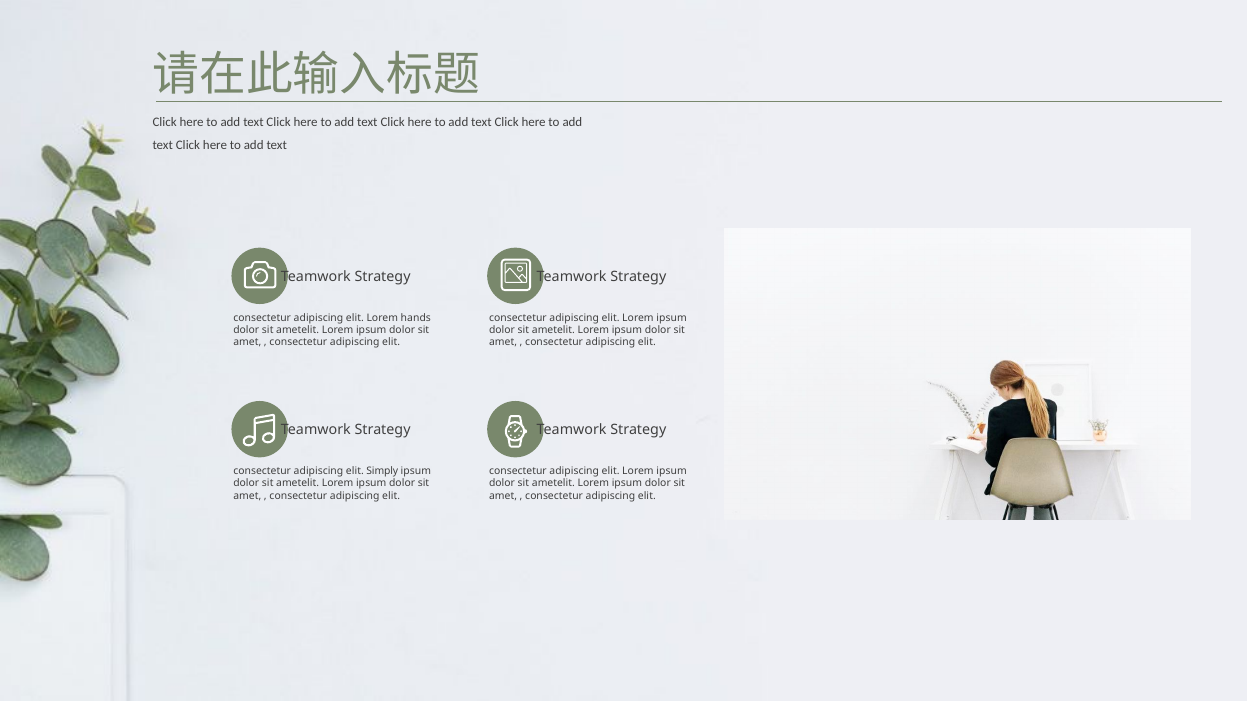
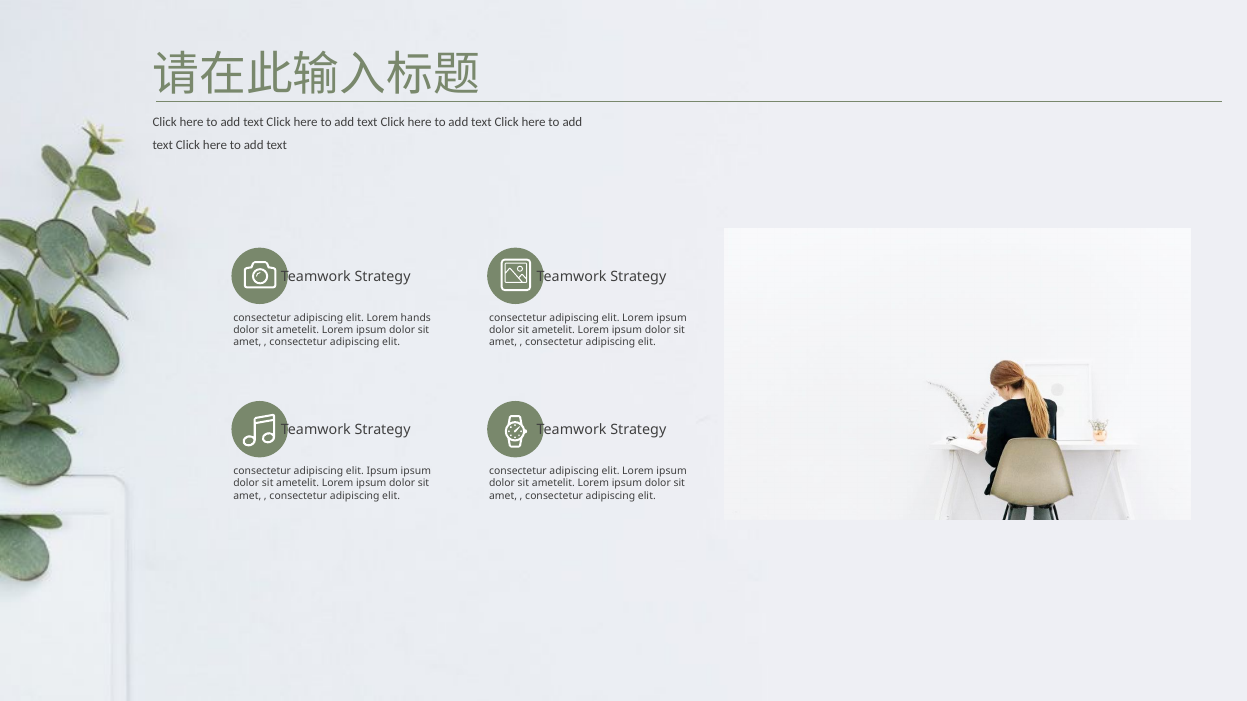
elit Simply: Simply -> Ipsum
